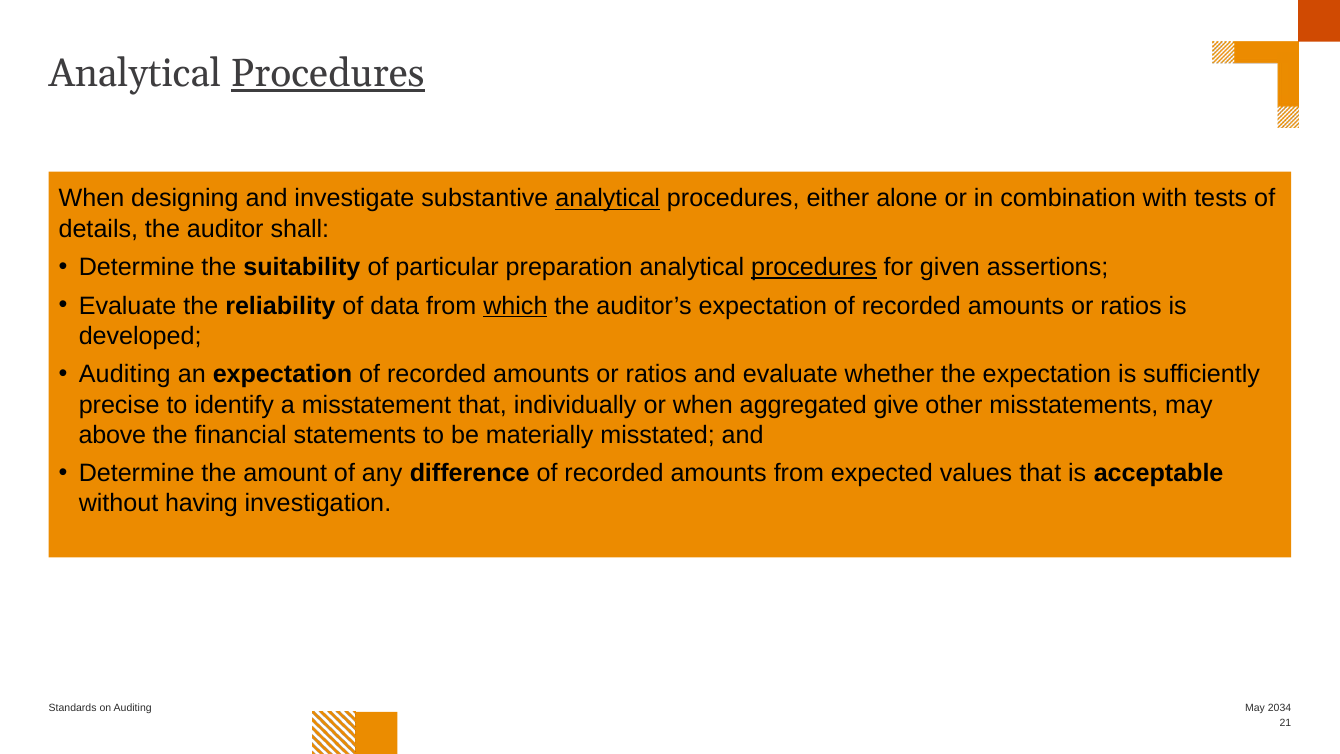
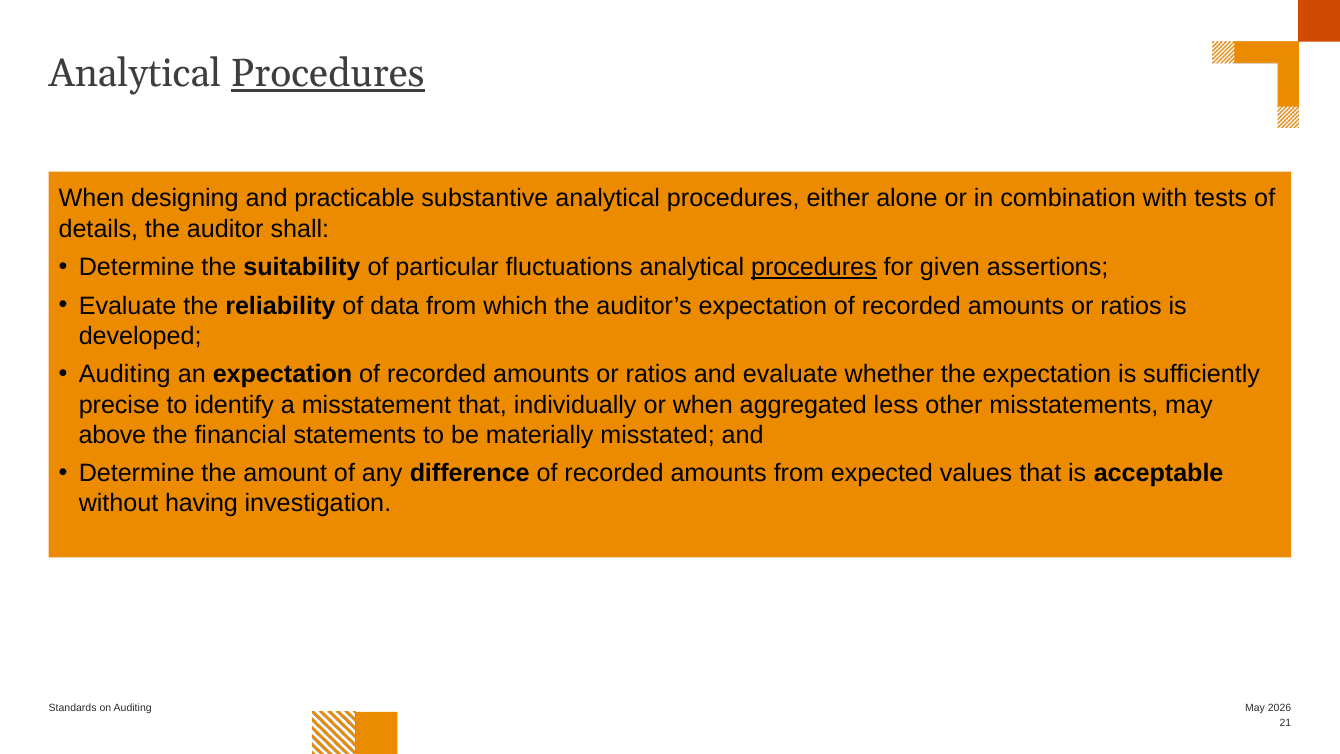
investigate: investigate -> practicable
analytical at (608, 199) underline: present -> none
preparation: preparation -> fluctuations
which underline: present -> none
give: give -> less
2034: 2034 -> 2026
